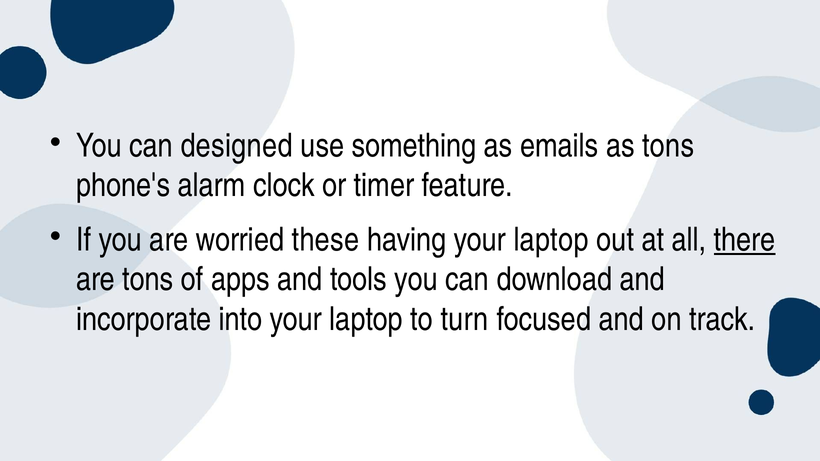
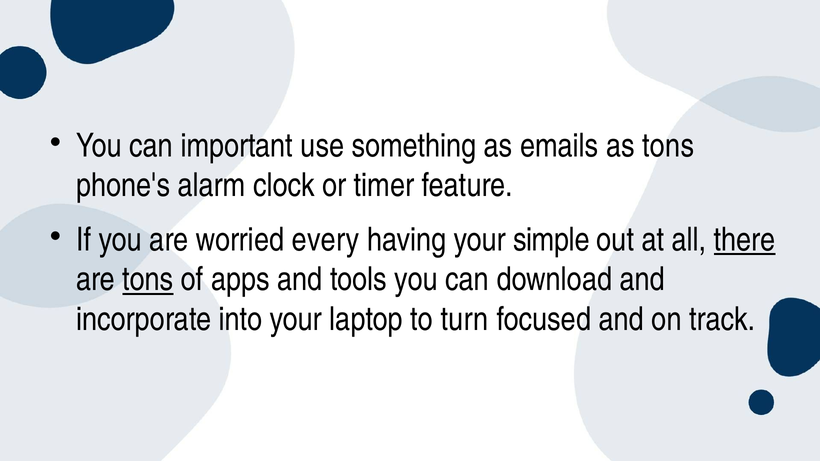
designed: designed -> important
these: these -> every
having your laptop: laptop -> simple
tons at (148, 280) underline: none -> present
